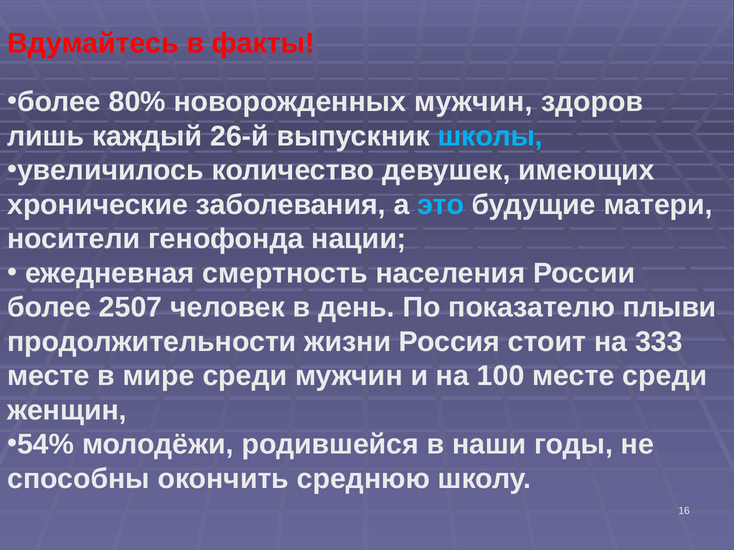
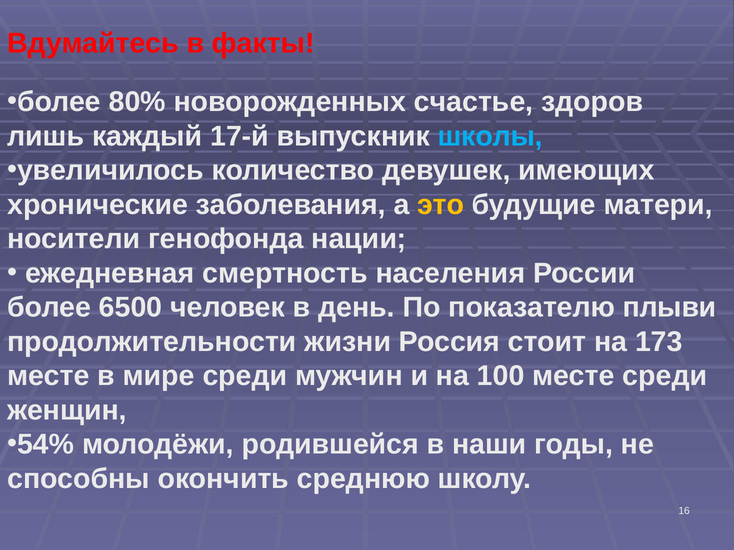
новорожденных мужчин: мужчин -> счастье
26-й: 26-й -> 17-й
это colour: light blue -> yellow
2507: 2507 -> 6500
333: 333 -> 173
